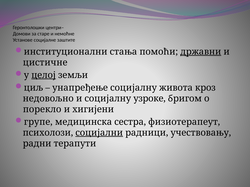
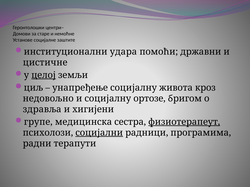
стања: стања -> удара
државни underline: present -> none
узроке: узроке -> ортозе
порекло: порекло -> здравља
физиотерапеут underline: none -> present
учествовању: учествовању -> програмима
